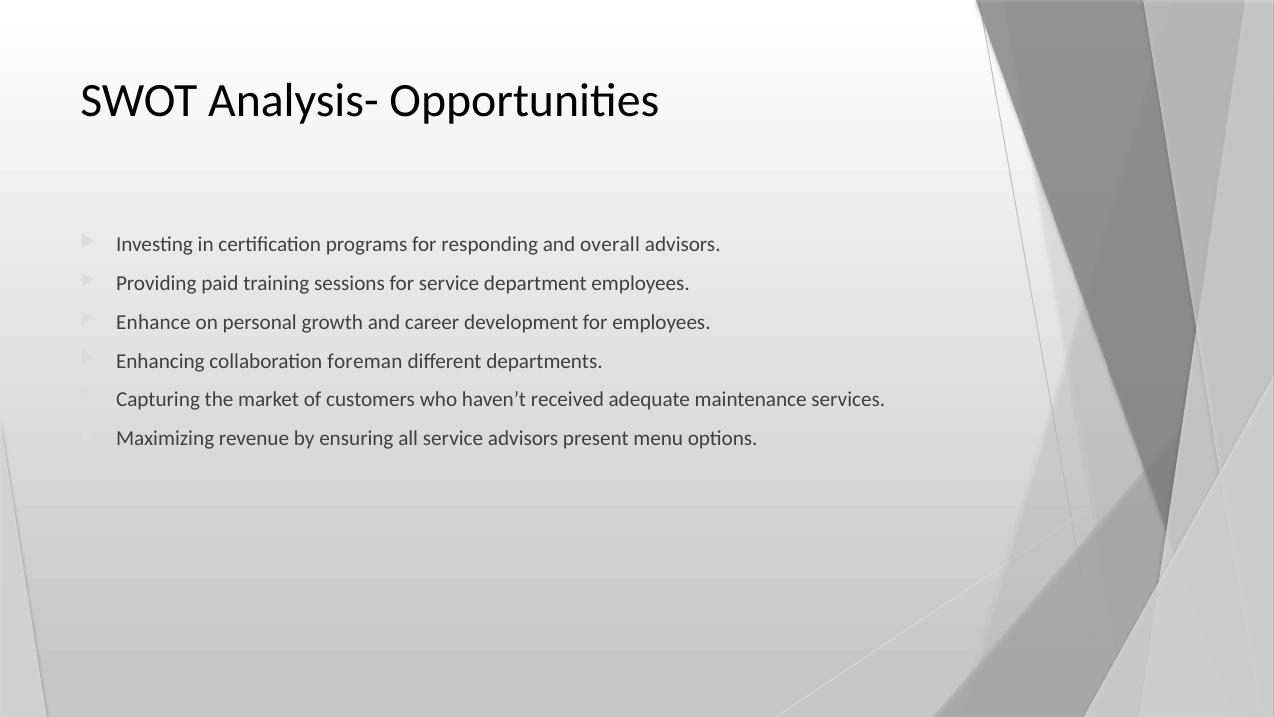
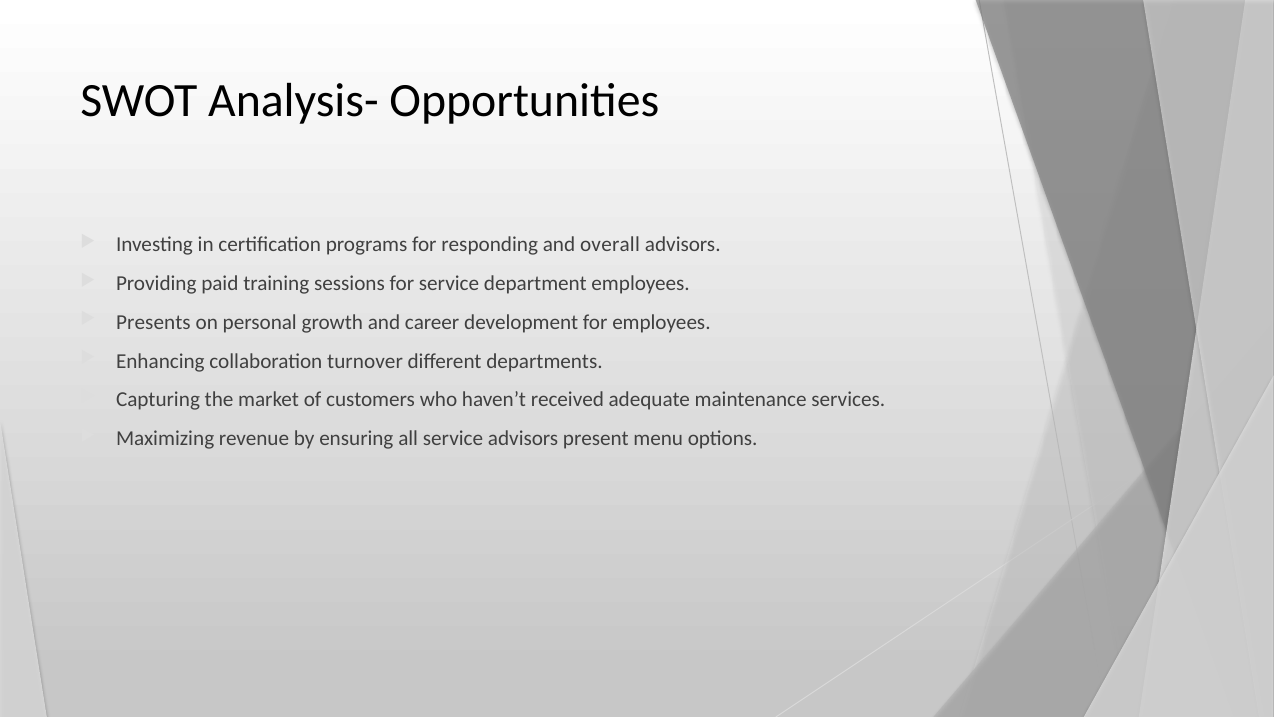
Enhance: Enhance -> Presents
foreman: foreman -> turnover
